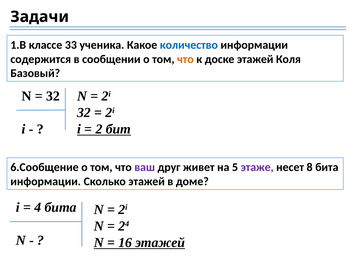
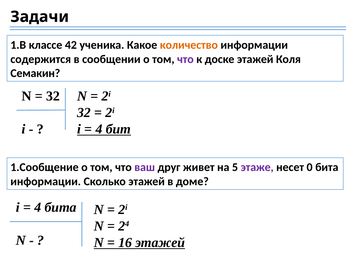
33: 33 -> 42
количество colour: blue -> orange
что at (185, 59) colour: orange -> purple
Базовый: Базовый -> Семакин
2 at (99, 129): 2 -> 4
6.Сообщение: 6.Сообщение -> 1.Сообщение
8: 8 -> 0
